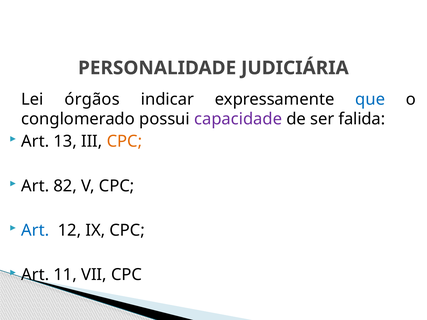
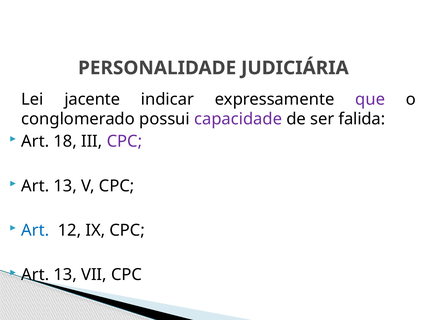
órgãos: órgãos -> jacente
que colour: blue -> purple
13: 13 -> 18
CPC at (124, 142) colour: orange -> purple
82 at (65, 186): 82 -> 13
11 at (65, 275): 11 -> 13
